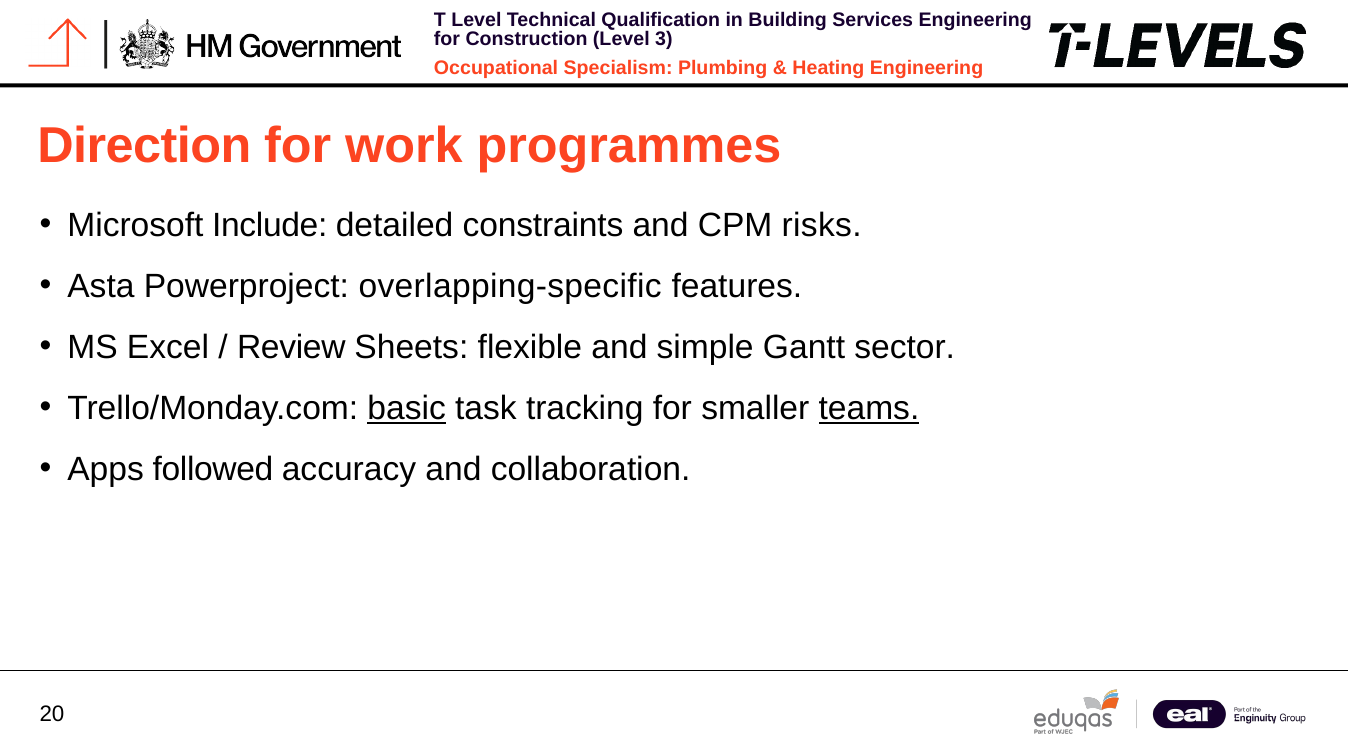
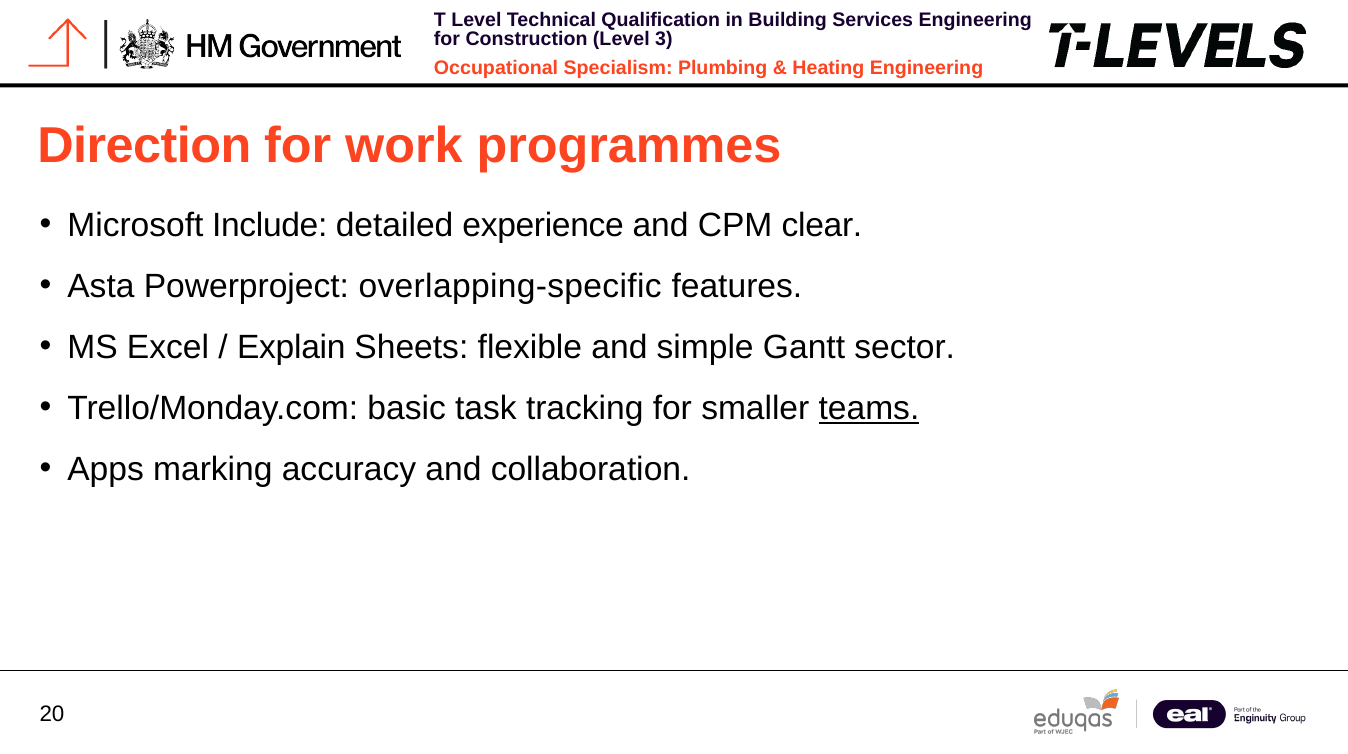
constraints: constraints -> experience
risks: risks -> clear
Review: Review -> Explain
basic underline: present -> none
followed: followed -> marking
